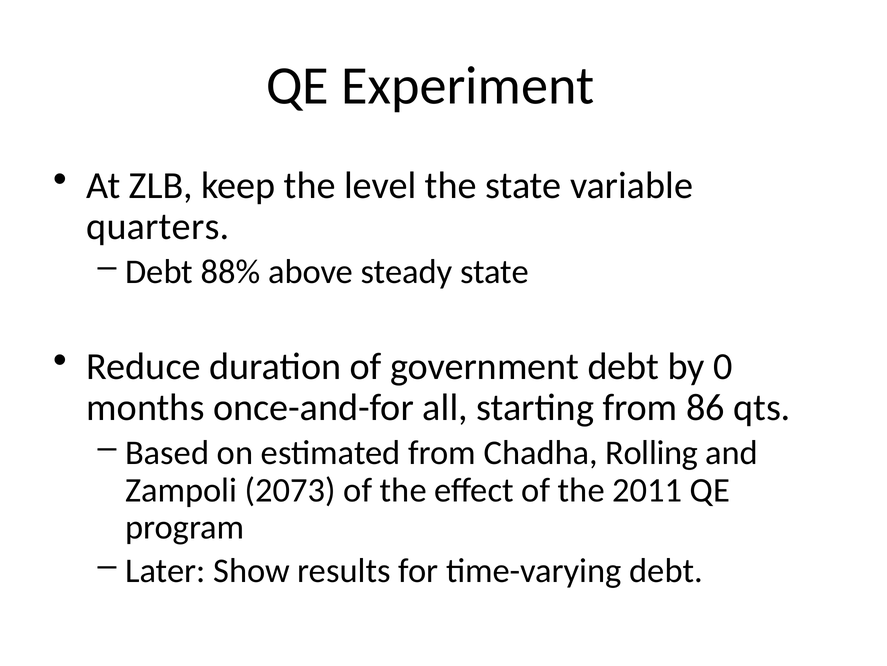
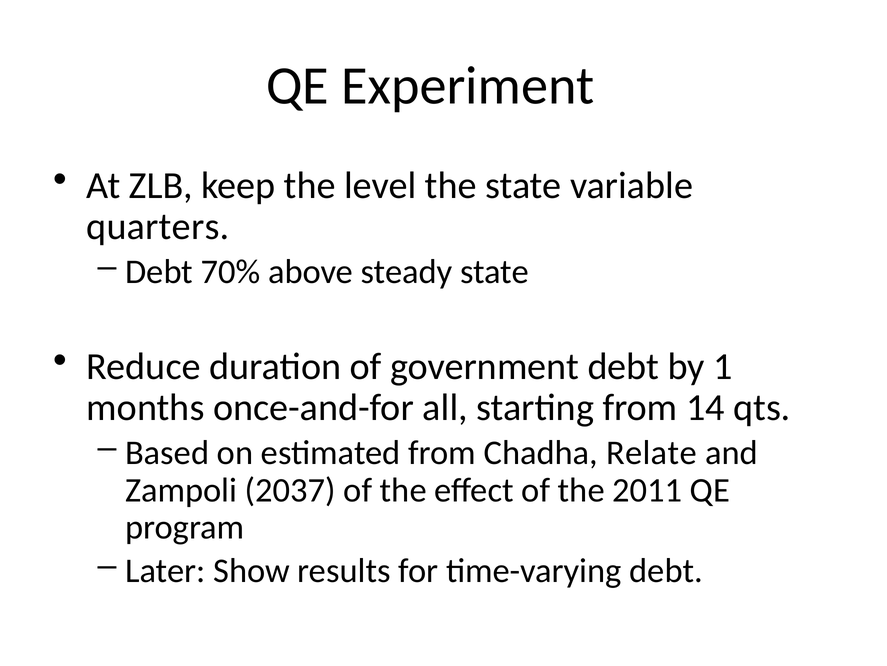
88%: 88% -> 70%
0: 0 -> 1
86: 86 -> 14
Rolling: Rolling -> Relate
2073: 2073 -> 2037
